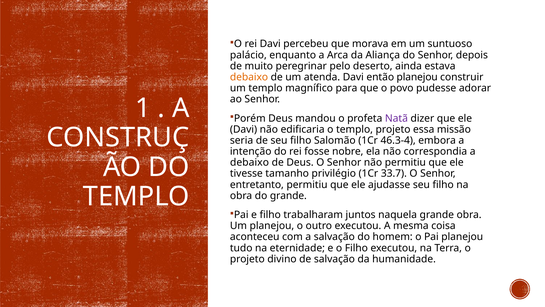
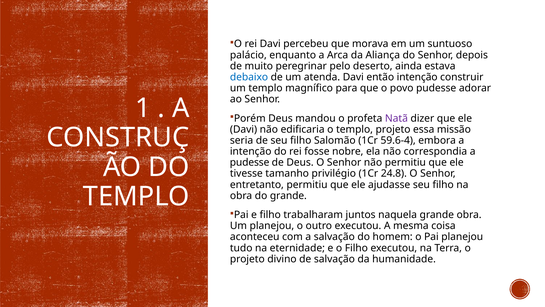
debaixo at (249, 77) colour: orange -> blue
então planejou: planejou -> intenção
46.3-4: 46.3-4 -> 59.6-4
debaixo at (249, 162): debaixo -> pudesse
33.7: 33.7 -> 24.8
